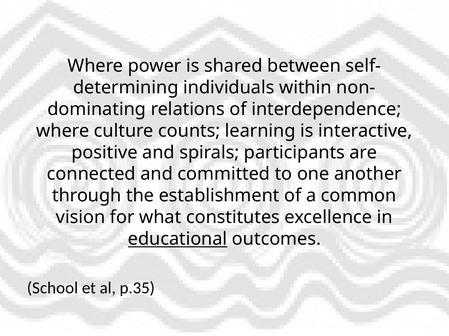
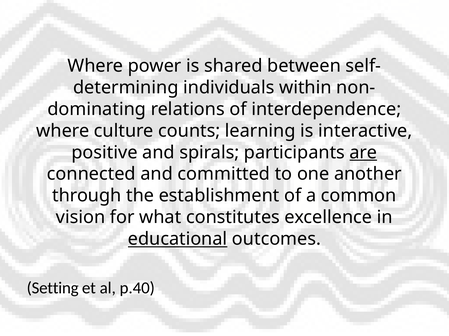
are underline: none -> present
School: School -> Setting
p.35: p.35 -> p.40
